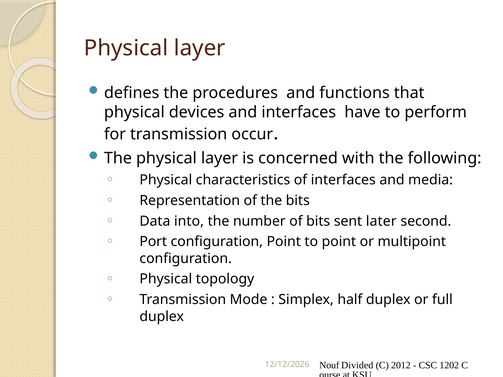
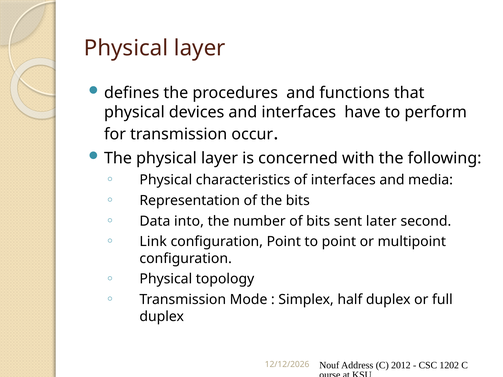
Port: Port -> Link
Divided: Divided -> Address
